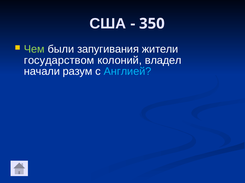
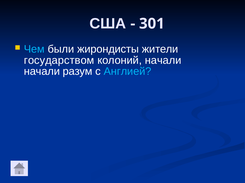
350: 350 -> 301
Чем colour: light green -> light blue
запугивания: запугивания -> жирондисты
колоний владел: владел -> начали
